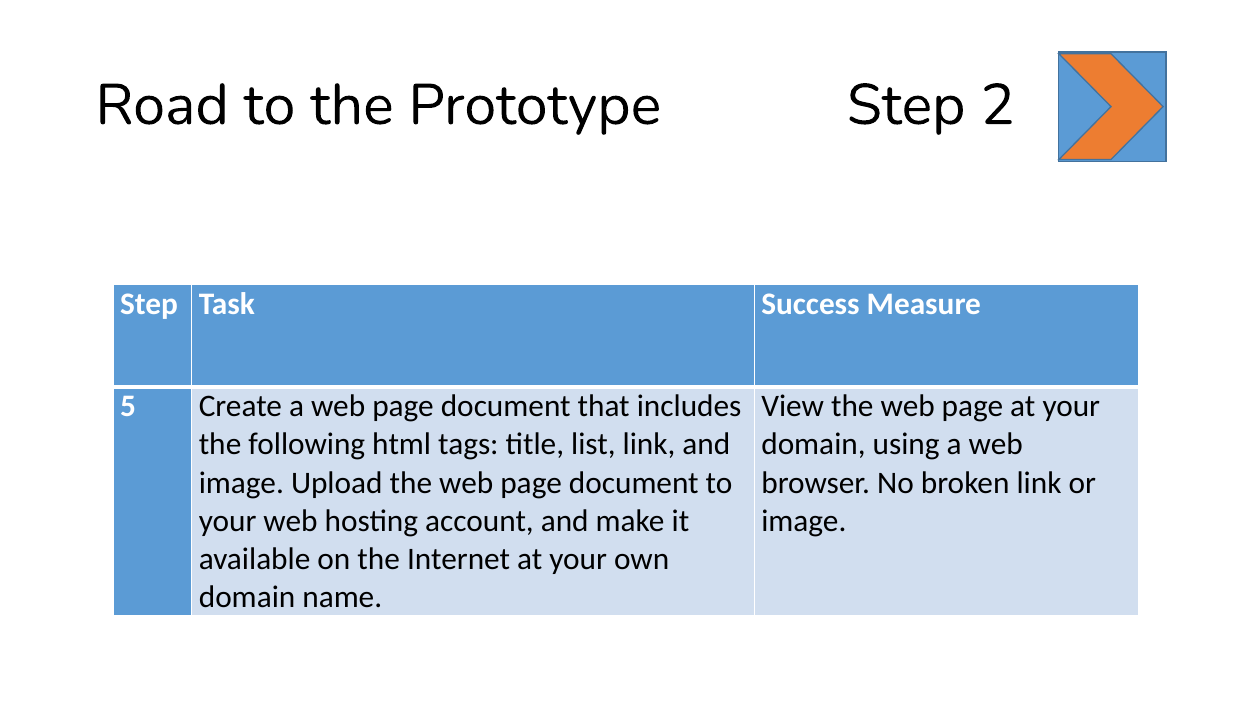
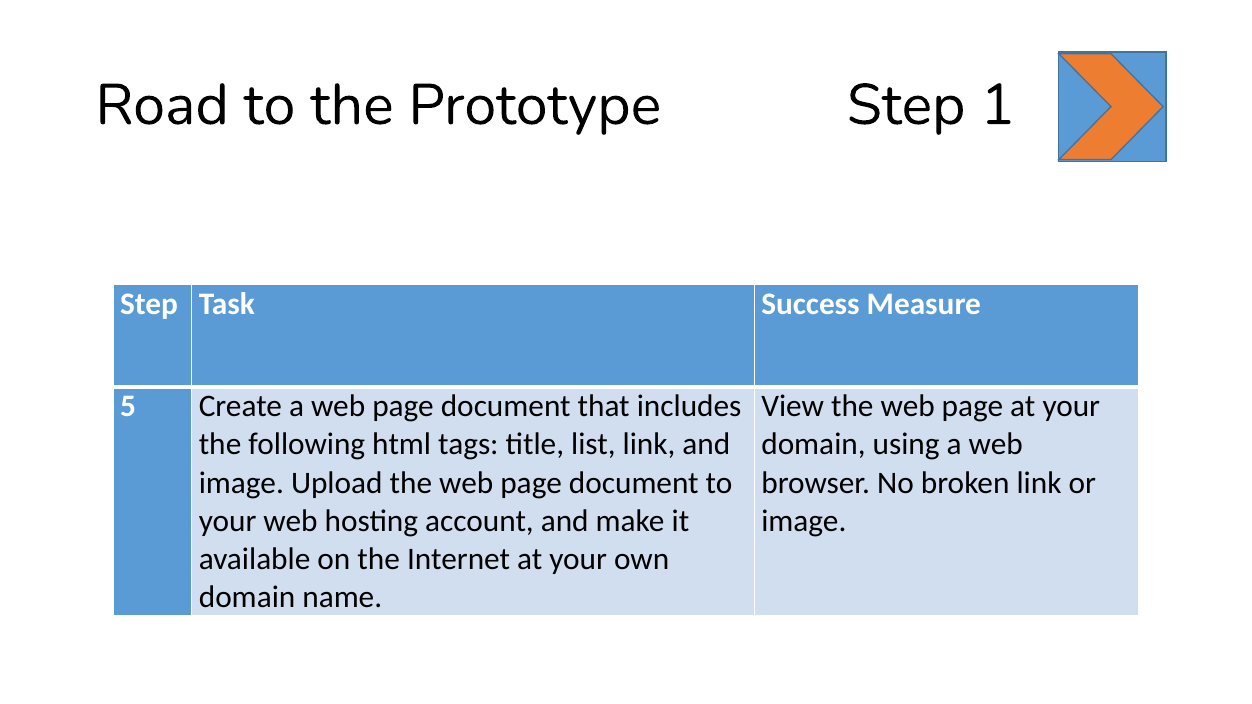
2: 2 -> 1
